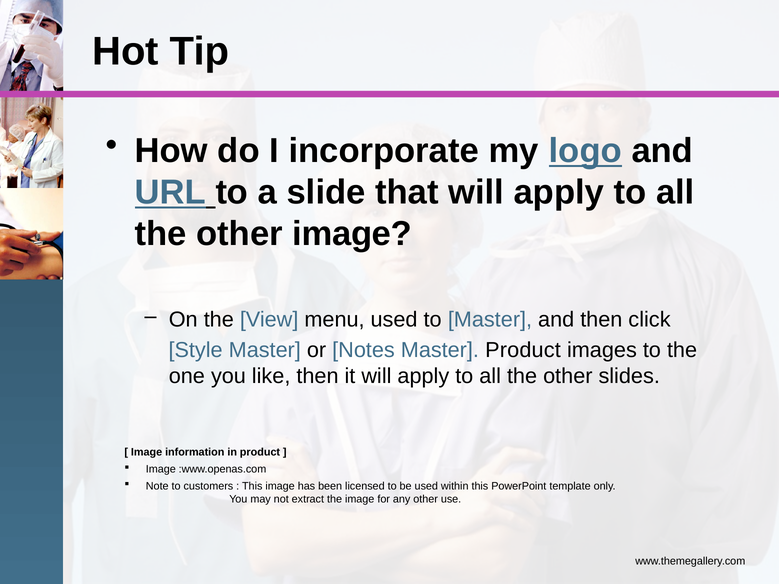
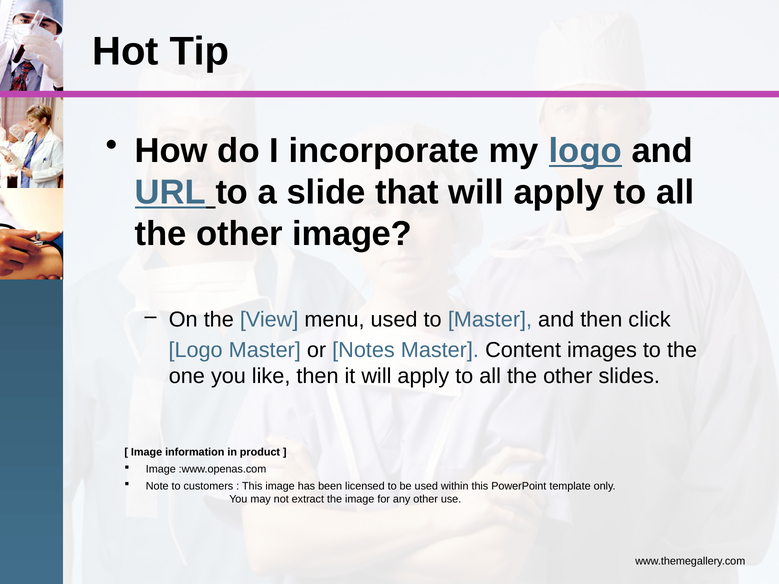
Style at (196, 350): Style -> Logo
Master Product: Product -> Content
